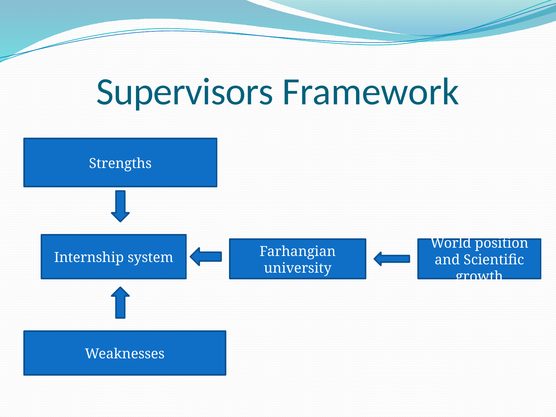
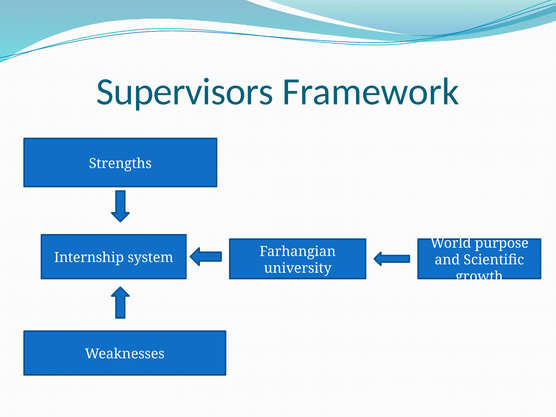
position: position -> purpose
